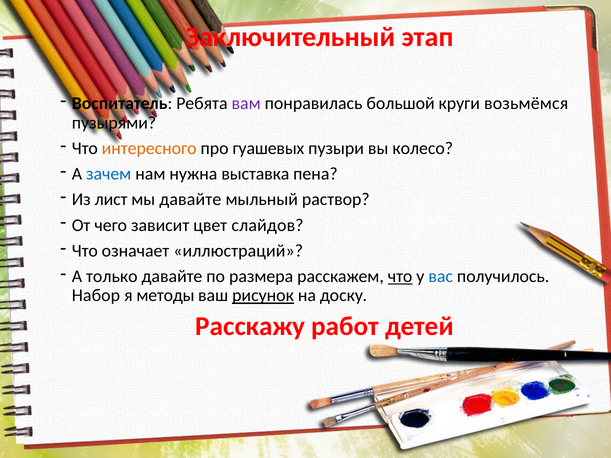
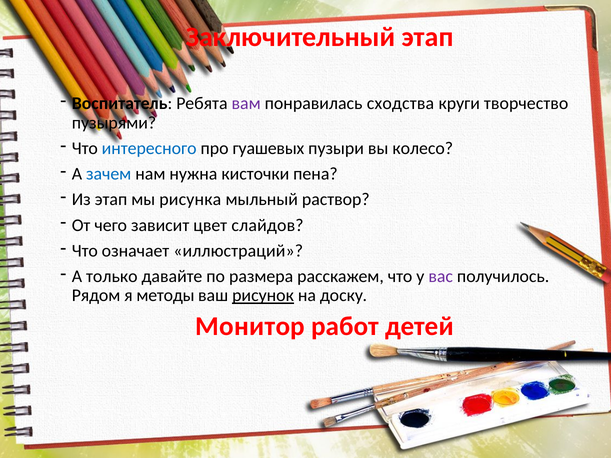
большой: большой -> сходства
возьмёмся: возьмёмся -> творчество
интересного colour: orange -> blue
выставка: выставка -> кисточки
Из лист: лист -> этап
мы давайте: давайте -> рисунка
что at (400, 277) underline: present -> none
вас colour: blue -> purple
Набор: Набор -> Рядом
Расскажу: Расскажу -> Монитор
